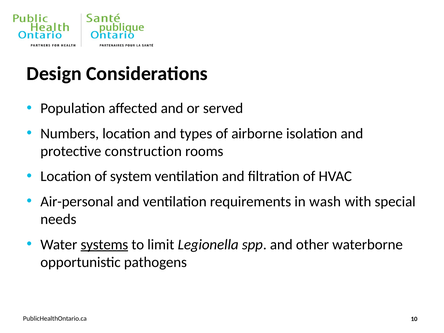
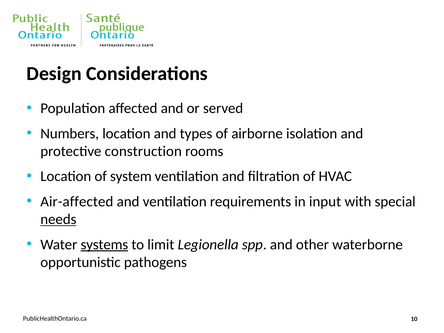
Air-personal: Air-personal -> Air-affected
wash: wash -> input
needs underline: none -> present
